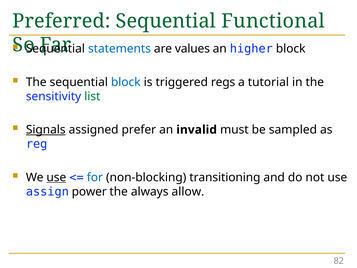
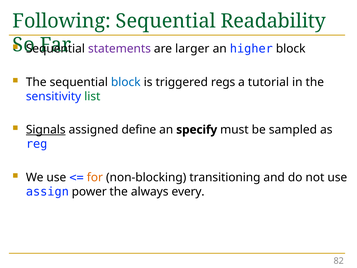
Preferred: Preferred -> Following
Functional: Functional -> Readability
statements colour: blue -> purple
values: values -> larger
prefer: prefer -> define
invalid: invalid -> specify
use at (56, 177) underline: present -> none
for colour: blue -> orange
allow: allow -> every
